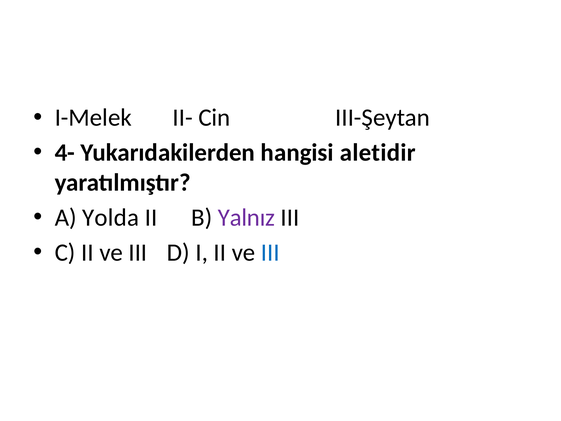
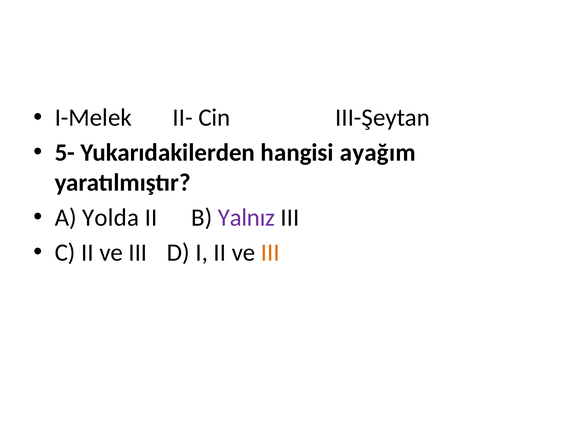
4-: 4- -> 5-
aletidir: aletidir -> ayağım
III at (270, 252) colour: blue -> orange
